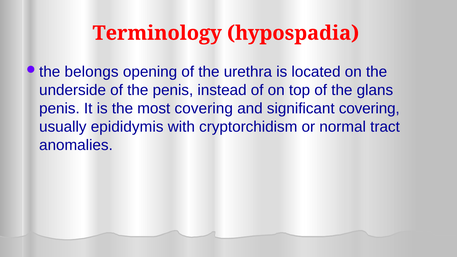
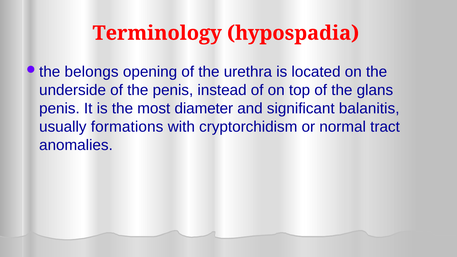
most covering: covering -> diameter
significant covering: covering -> balanitis
epididymis: epididymis -> formations
